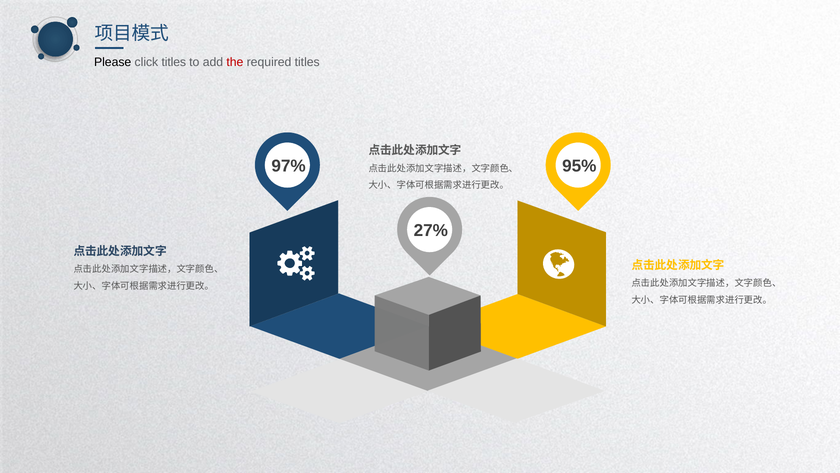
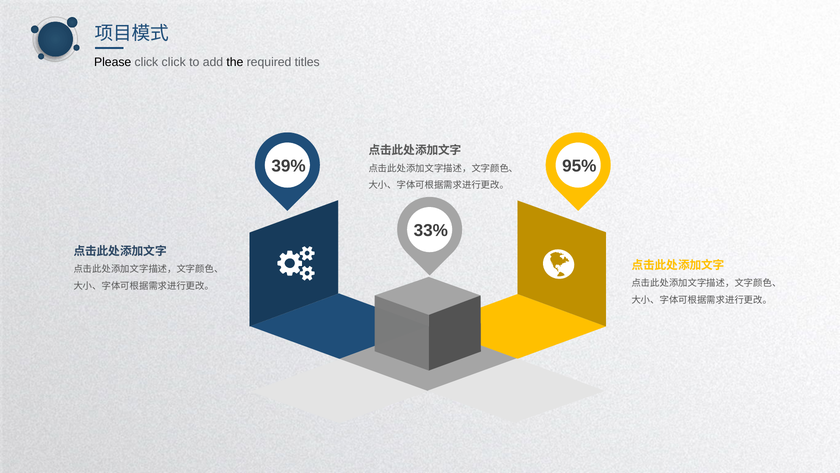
click titles: titles -> click
the colour: red -> black
97%: 97% -> 39%
27%: 27% -> 33%
